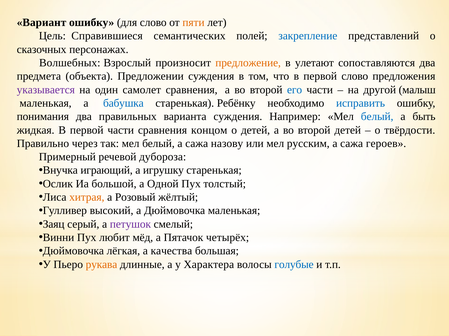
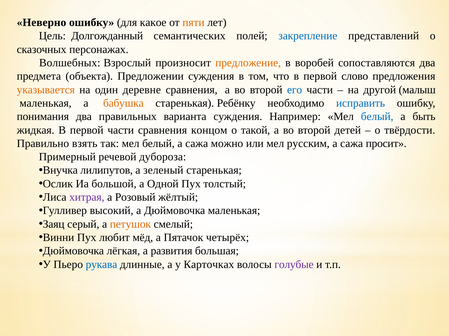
Вариант: Вариант -> Неверно
для слово: слово -> какое
Справившиеся: Справившиеся -> Долгожданный
улетают: улетают -> воробей
указывается colour: purple -> orange
самолет: самолет -> деревне
бабушка colour: blue -> orange
о детей: детей -> такой
через: через -> взять
назову: назову -> можно
героев: героев -> просит
играющий: играющий -> лилипутов
игрушку: игрушку -> зеленый
хитрая colour: orange -> purple
петушок colour: purple -> orange
качества: качества -> развития
рукава colour: orange -> blue
Характера: Характера -> Карточках
голубые colour: blue -> purple
